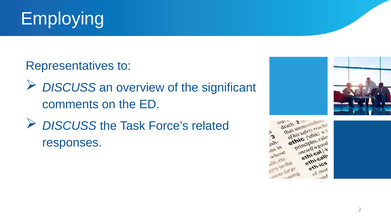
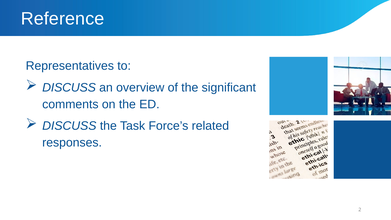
Employing: Employing -> Reference
